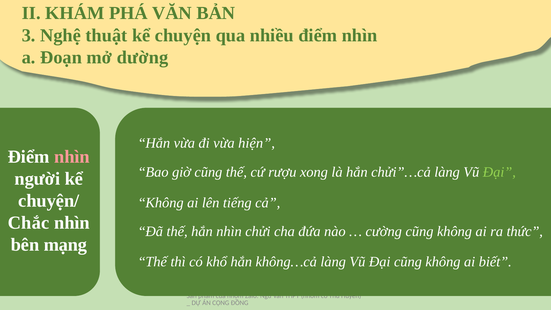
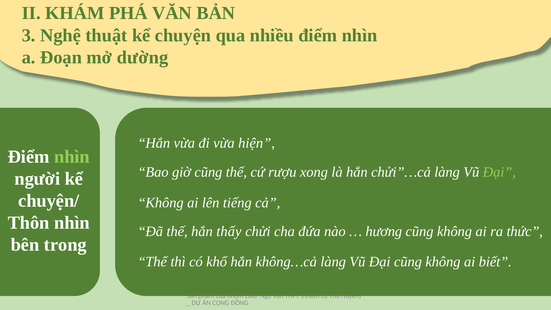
nhìn at (72, 157) colour: pink -> light green
Chắc: Chắc -> Thôn
hắn nhìn: nhìn -> thấy
cường: cường -> hương
mạng: mạng -> trong
